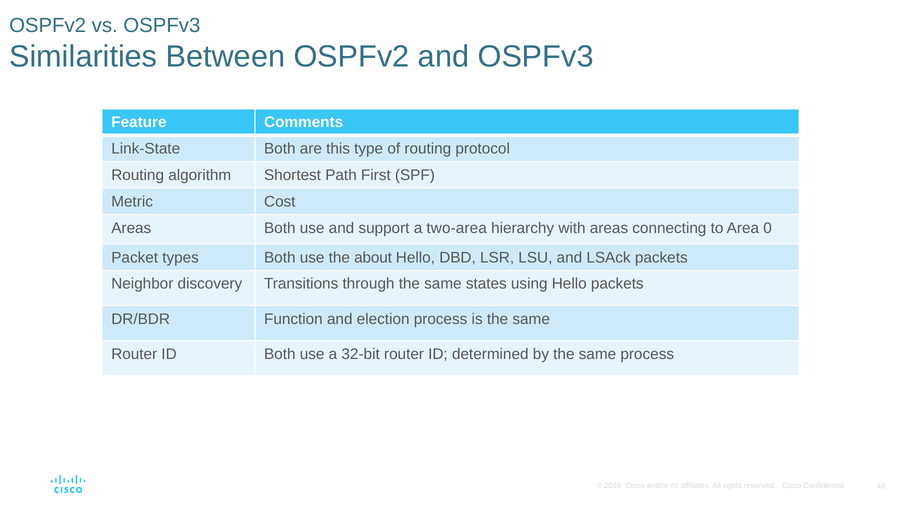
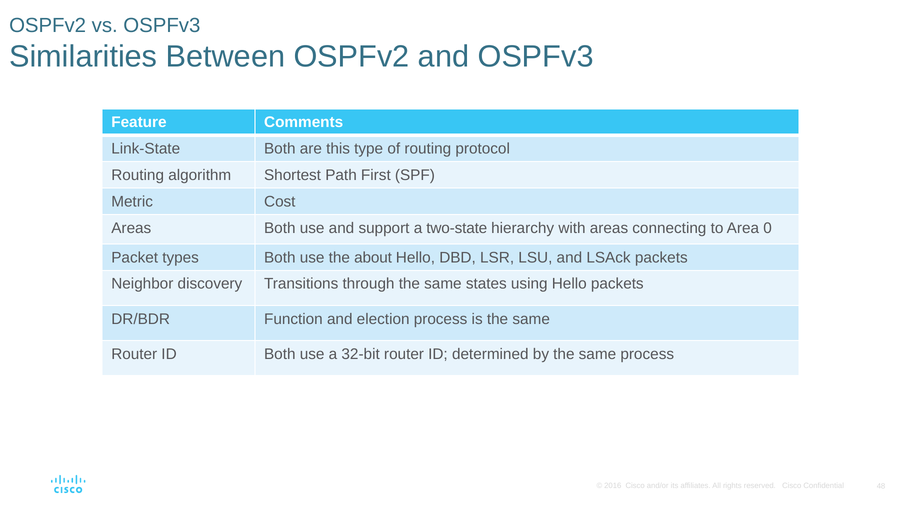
two-area: two-area -> two-state
